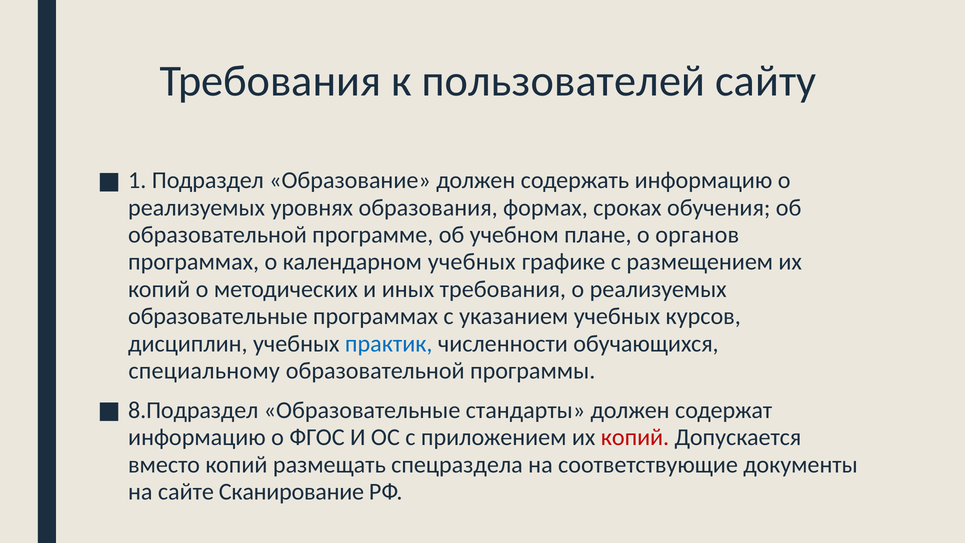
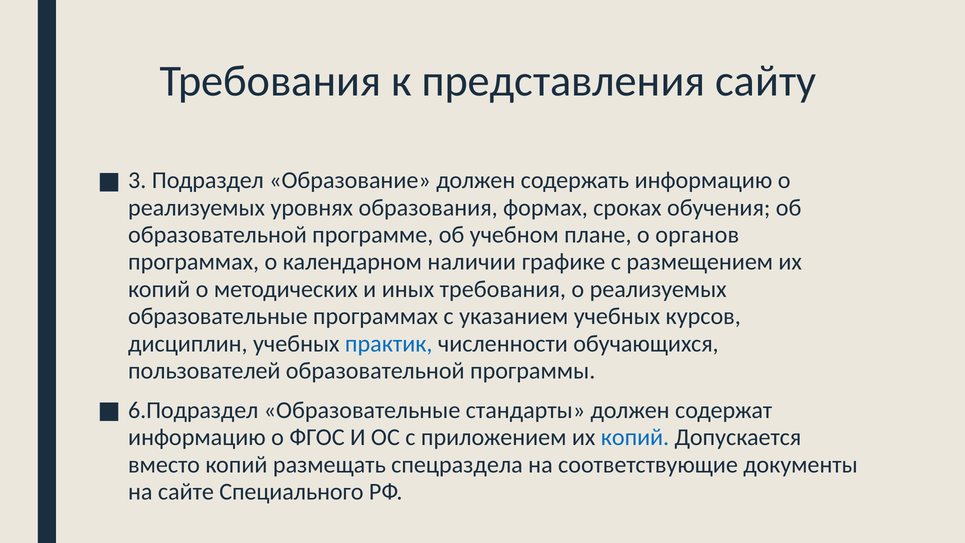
пользователей: пользователей -> представления
1: 1 -> 3
календарном учебных: учебных -> наличии
специальному: специальному -> пользователей
8.Подраздел: 8.Подраздел -> 6.Подраздел
копий at (635, 437) colour: red -> blue
Сканирование: Сканирование -> Специального
